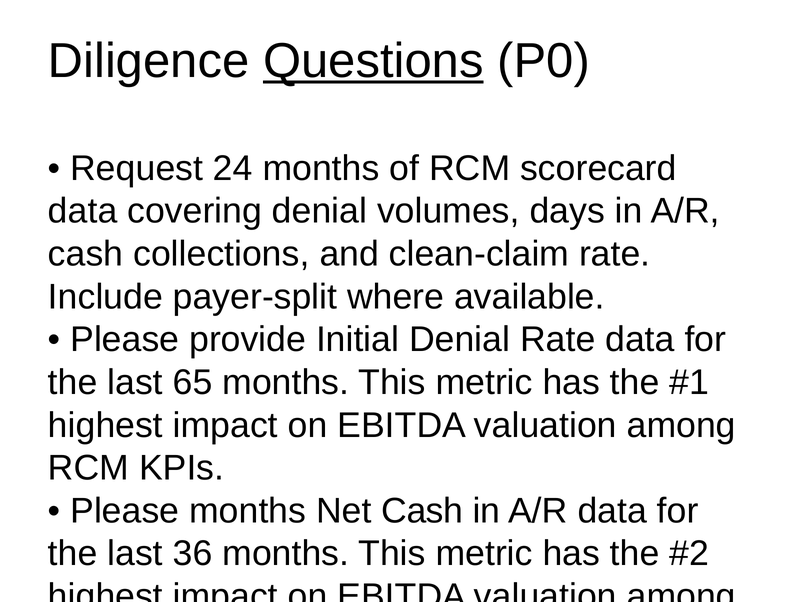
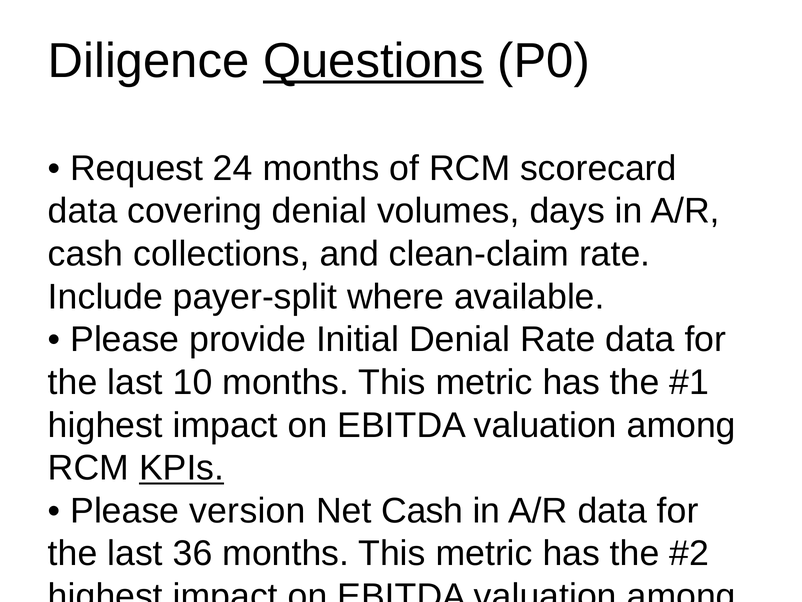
65: 65 -> 10
KPIs at (182, 468) underline: none -> present
Please months: months -> version
